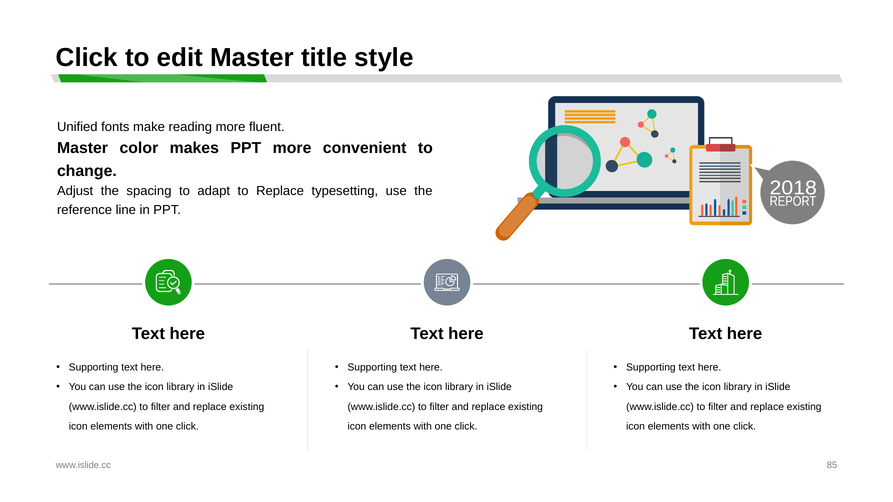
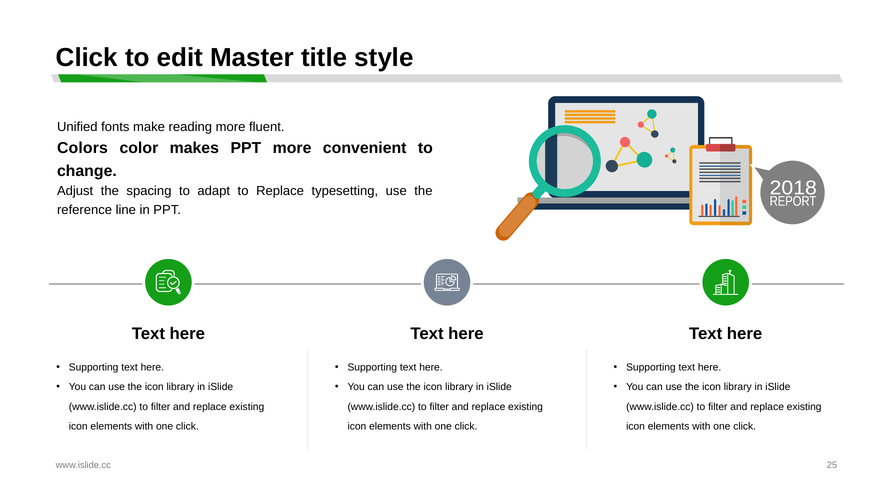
Master at (83, 148): Master -> Colors
85: 85 -> 25
